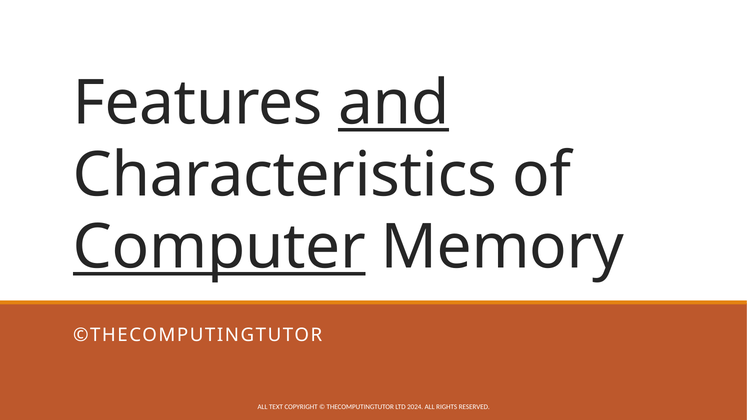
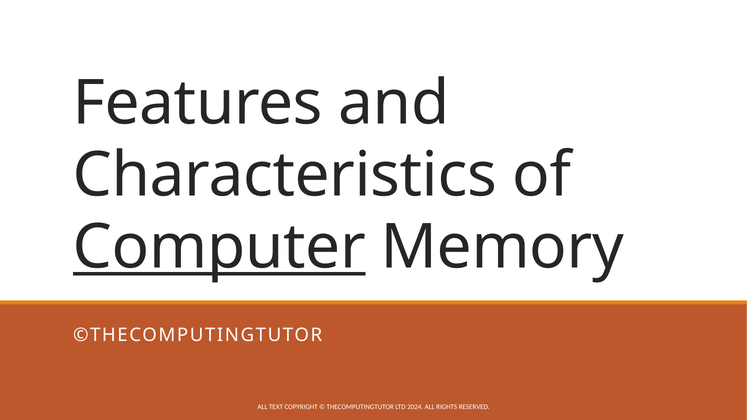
and underline: present -> none
